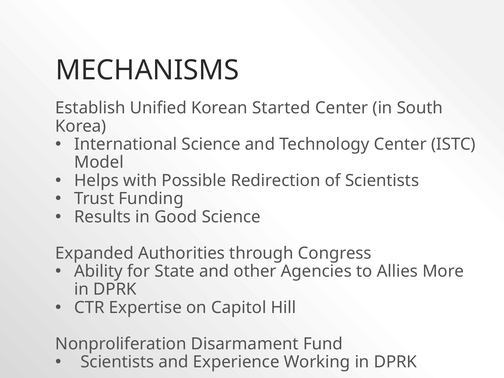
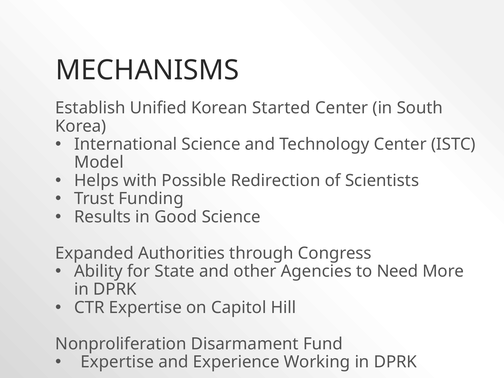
Allies: Allies -> Need
Scientists at (117, 362): Scientists -> Expertise
